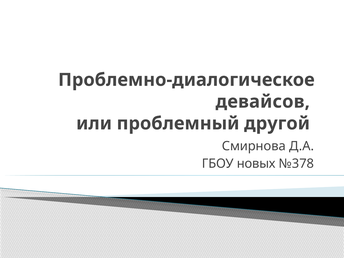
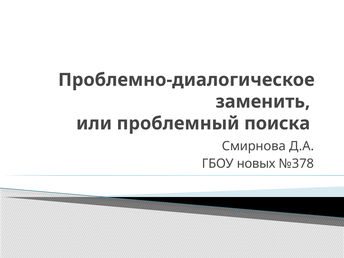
девайсов: девайсов -> заменить
другой: другой -> поиска
